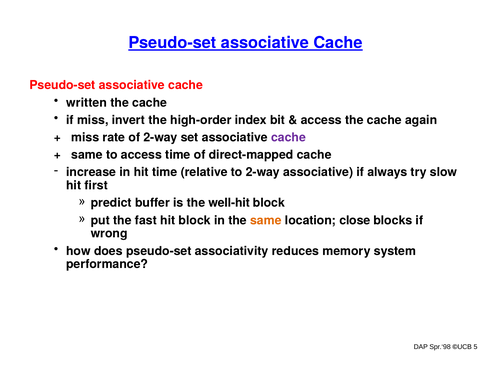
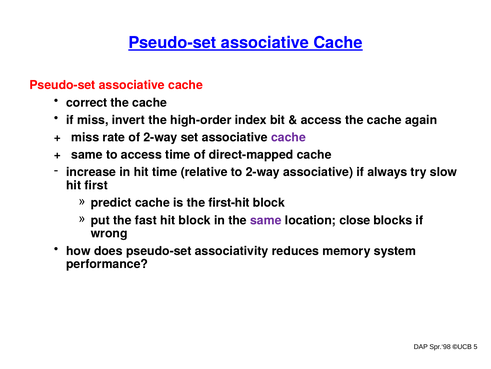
written: written -> correct
predict buffer: buffer -> cache
well-hit: well-hit -> first-hit
same at (266, 220) colour: orange -> purple
